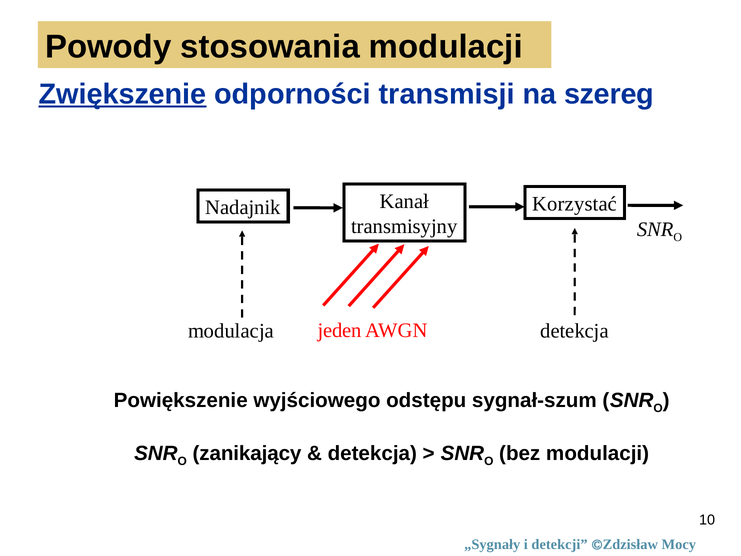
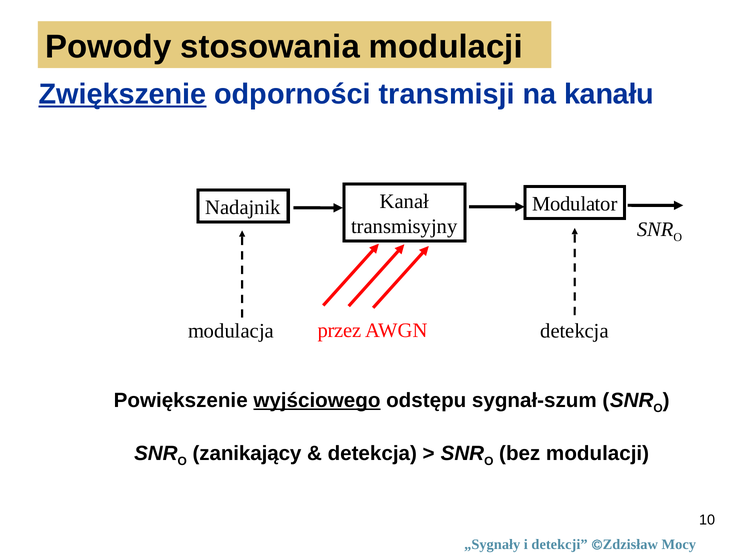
szereg: szereg -> kanału
Korzystać: Korzystać -> Modulator
jeden: jeden -> przez
wyjściowego underline: none -> present
